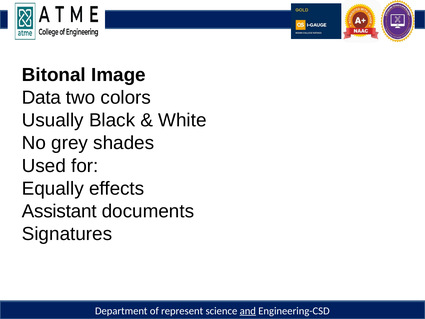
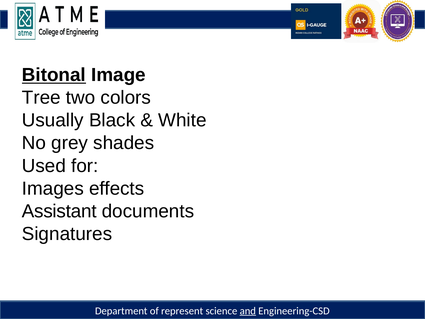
Bitonal underline: none -> present
Data: Data -> Tree
Equally: Equally -> Images
